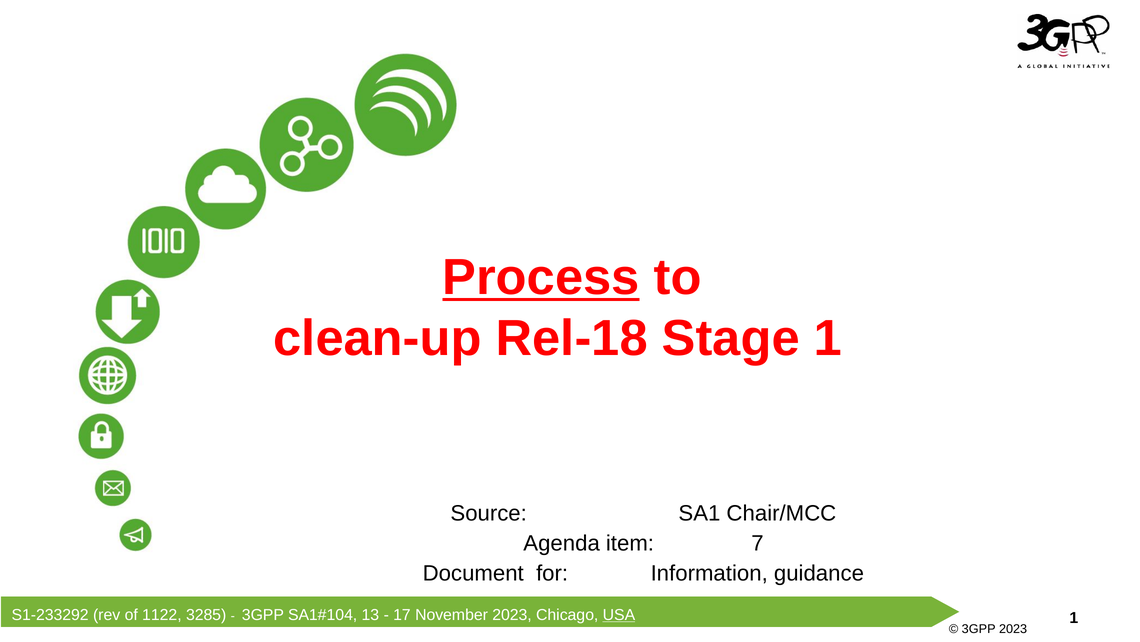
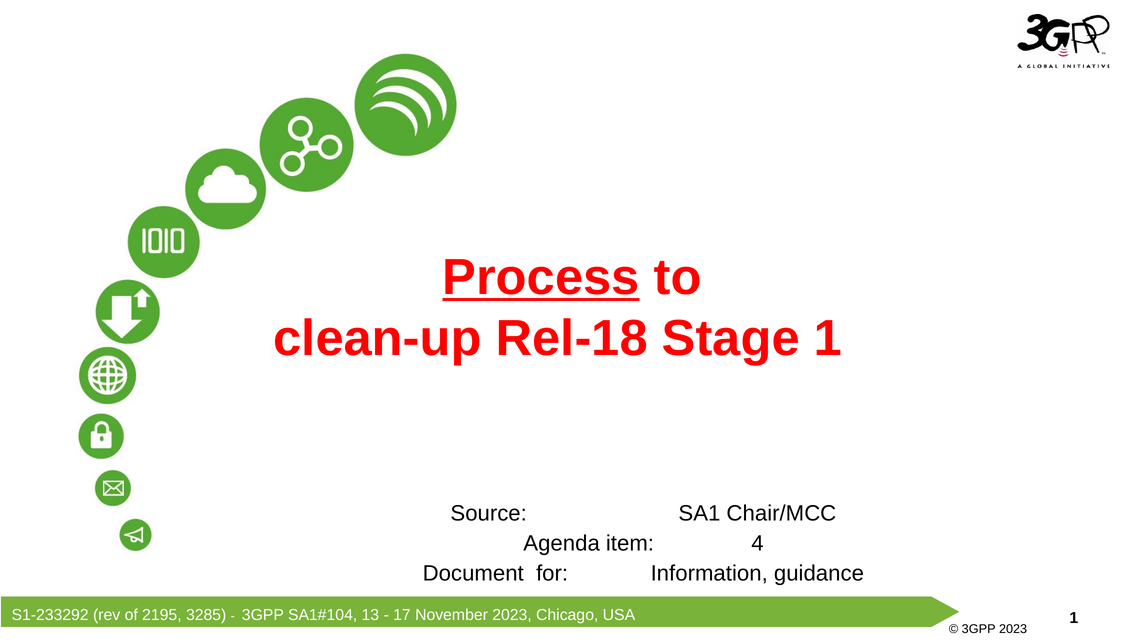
7: 7 -> 4
1122: 1122 -> 2195
USA underline: present -> none
